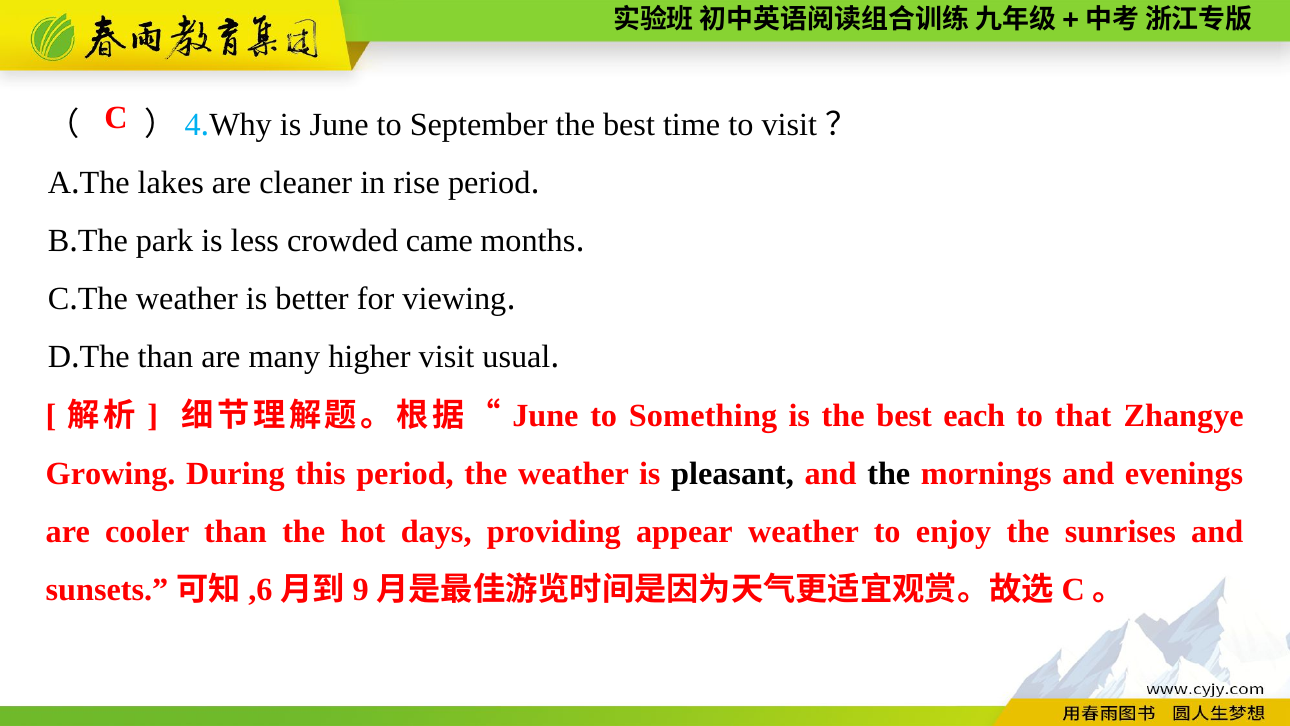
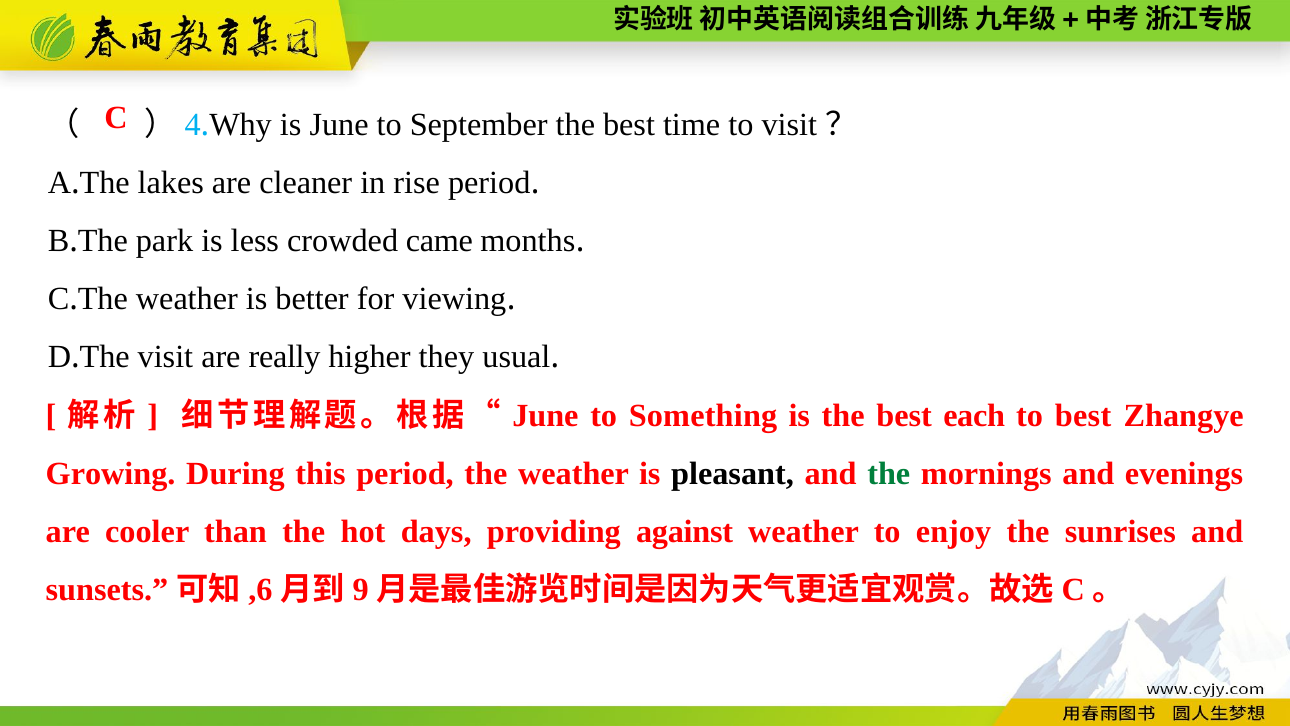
The than: than -> visit
many: many -> really
higher visit: visit -> they
to that: that -> best
the at (889, 474) colour: black -> green
appear: appear -> against
